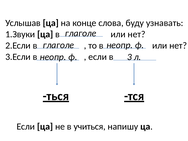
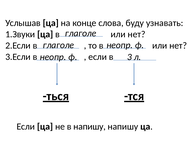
в учиться: учиться -> напишу
